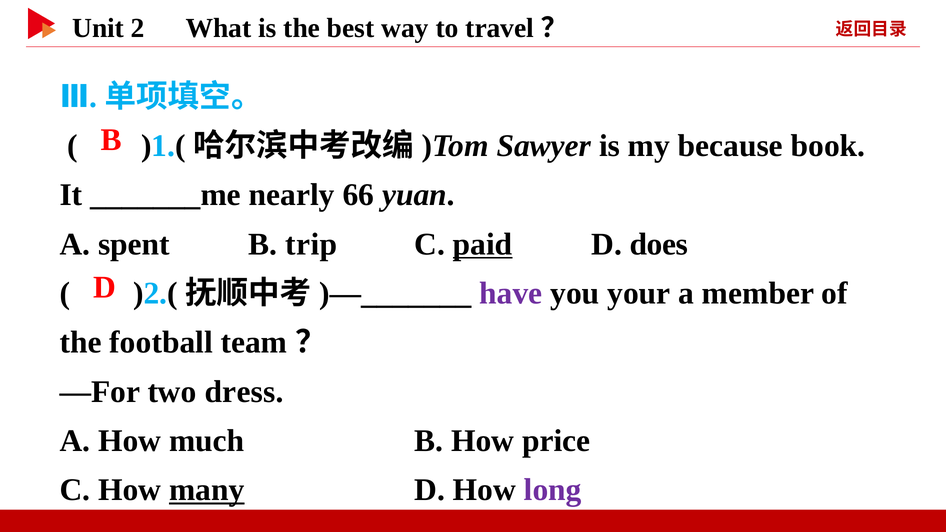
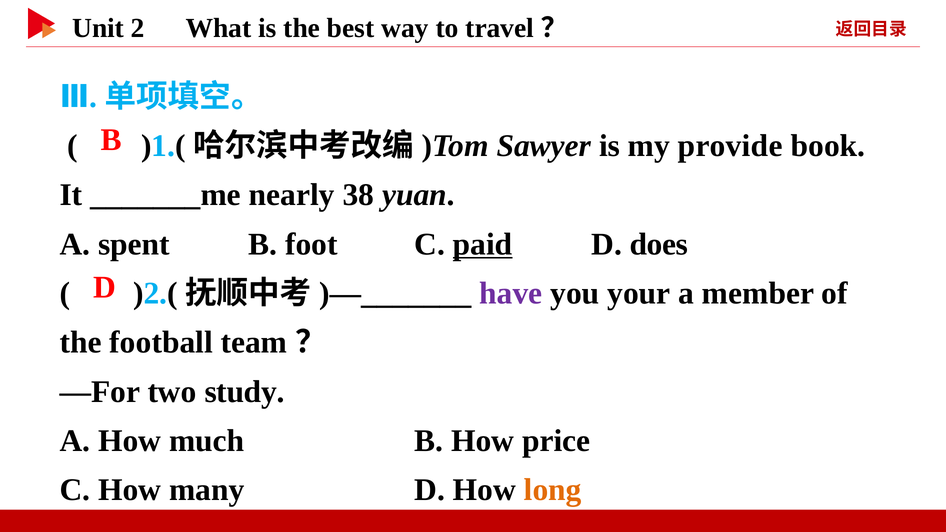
because: because -> provide
66: 66 -> 38
trip: trip -> foot
dress: dress -> study
many underline: present -> none
long colour: purple -> orange
